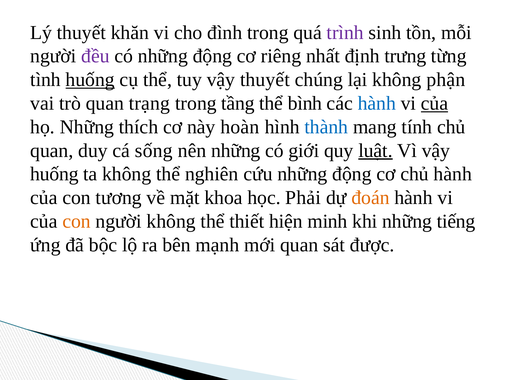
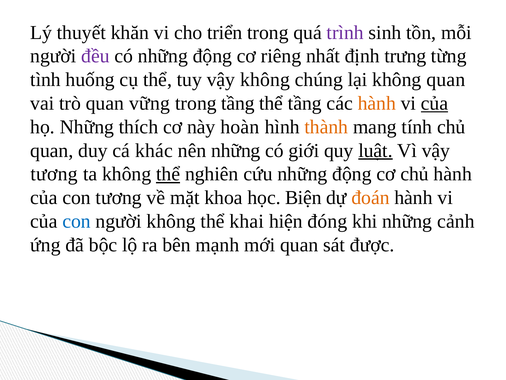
đình: đình -> triển
huống at (90, 80) underline: present -> none
vậy thuyết: thuyết -> không
không phận: phận -> quan
trạng: trạng -> vững
thể bình: bình -> tầng
hành at (377, 103) colour: blue -> orange
thành colour: blue -> orange
sống: sống -> khác
huống at (54, 174): huống -> tương
thể at (168, 174) underline: none -> present
Phải: Phải -> Biện
con at (77, 221) colour: orange -> blue
thiết: thiết -> khai
minh: minh -> đóng
tiếng: tiếng -> cảnh
